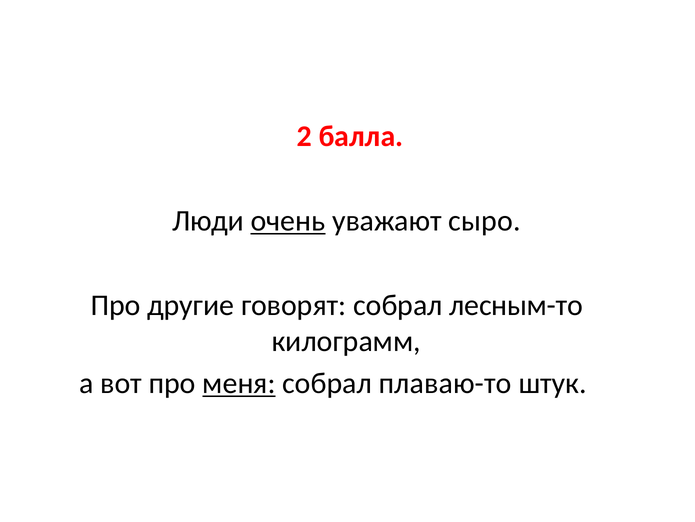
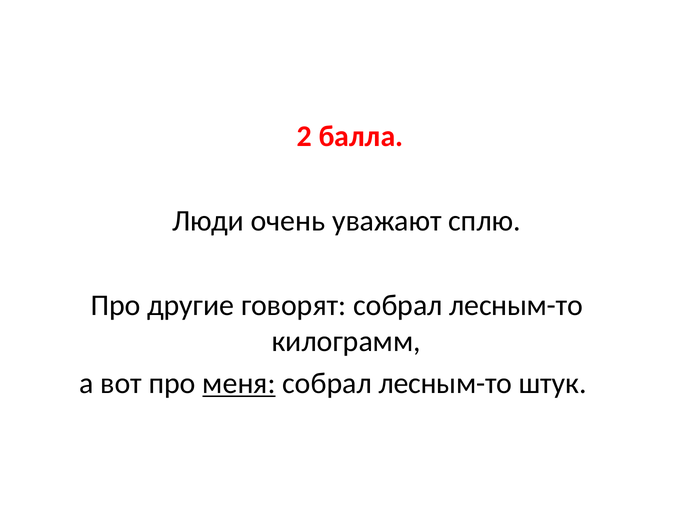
очень underline: present -> none
сыро: сыро -> сплю
плаваю-то at (445, 383): плаваю-то -> лесным-то
